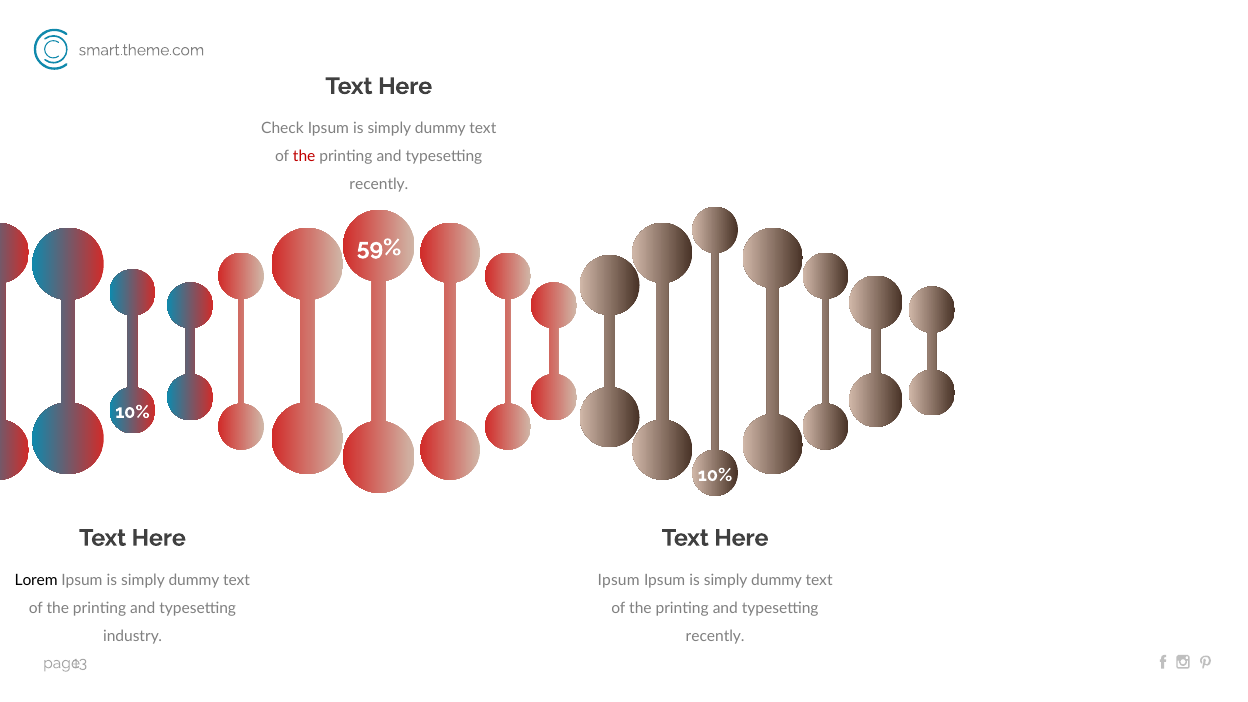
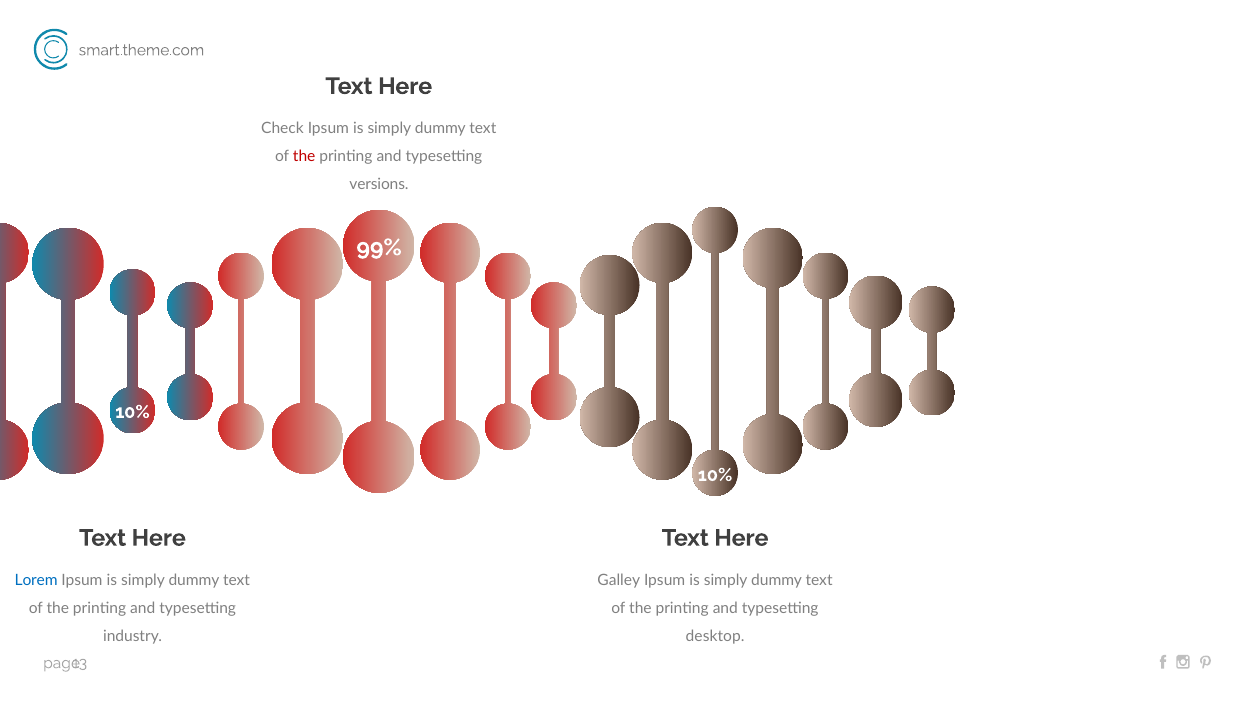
recently at (379, 184): recently -> versions
59%: 59% -> 99%
Lorem colour: black -> blue
Ipsum at (619, 580): Ipsum -> Galley
recently at (715, 636): recently -> desktop
